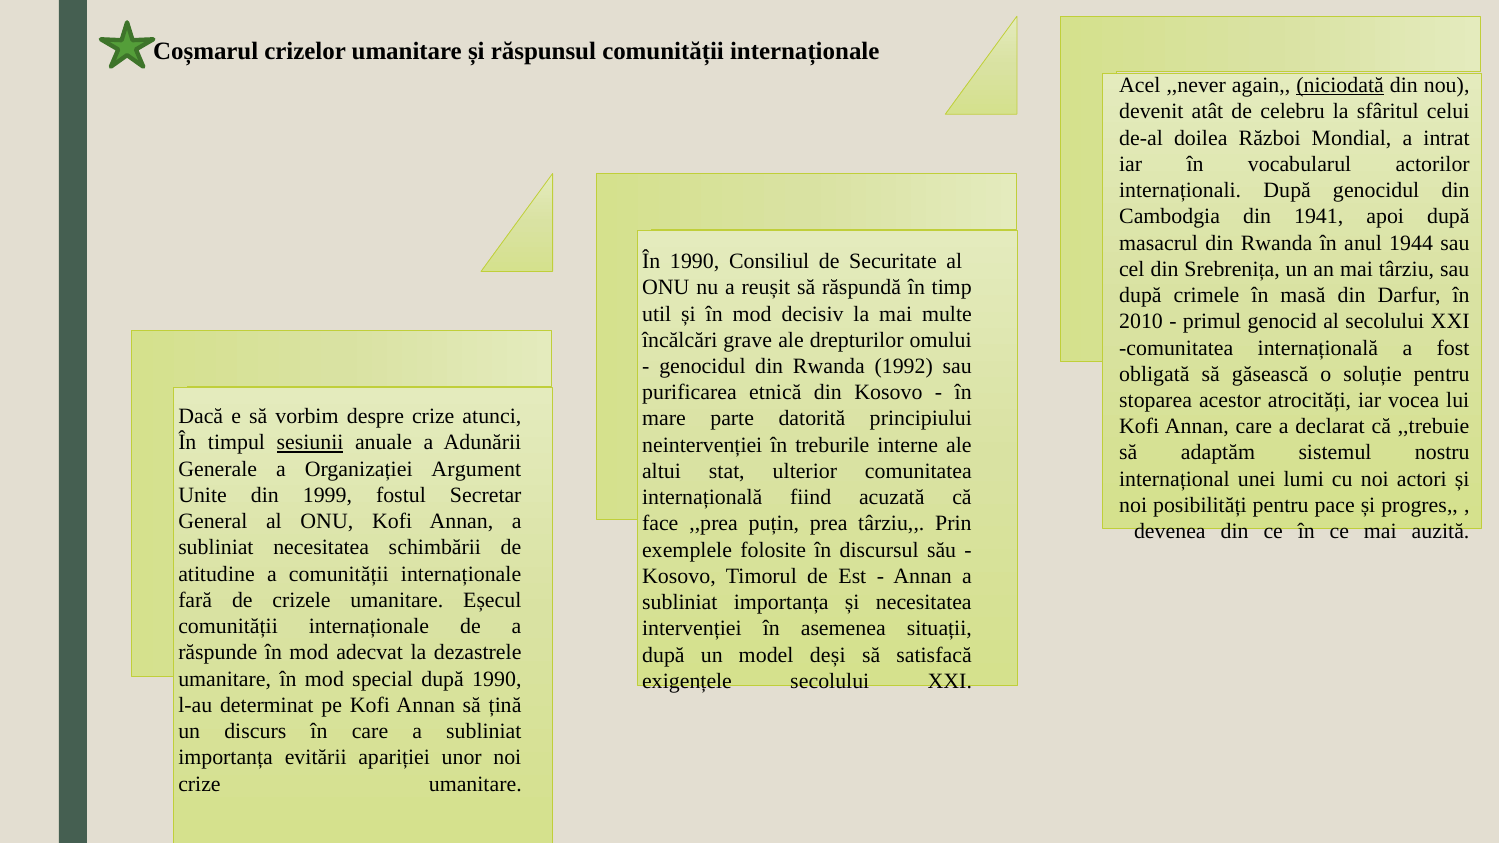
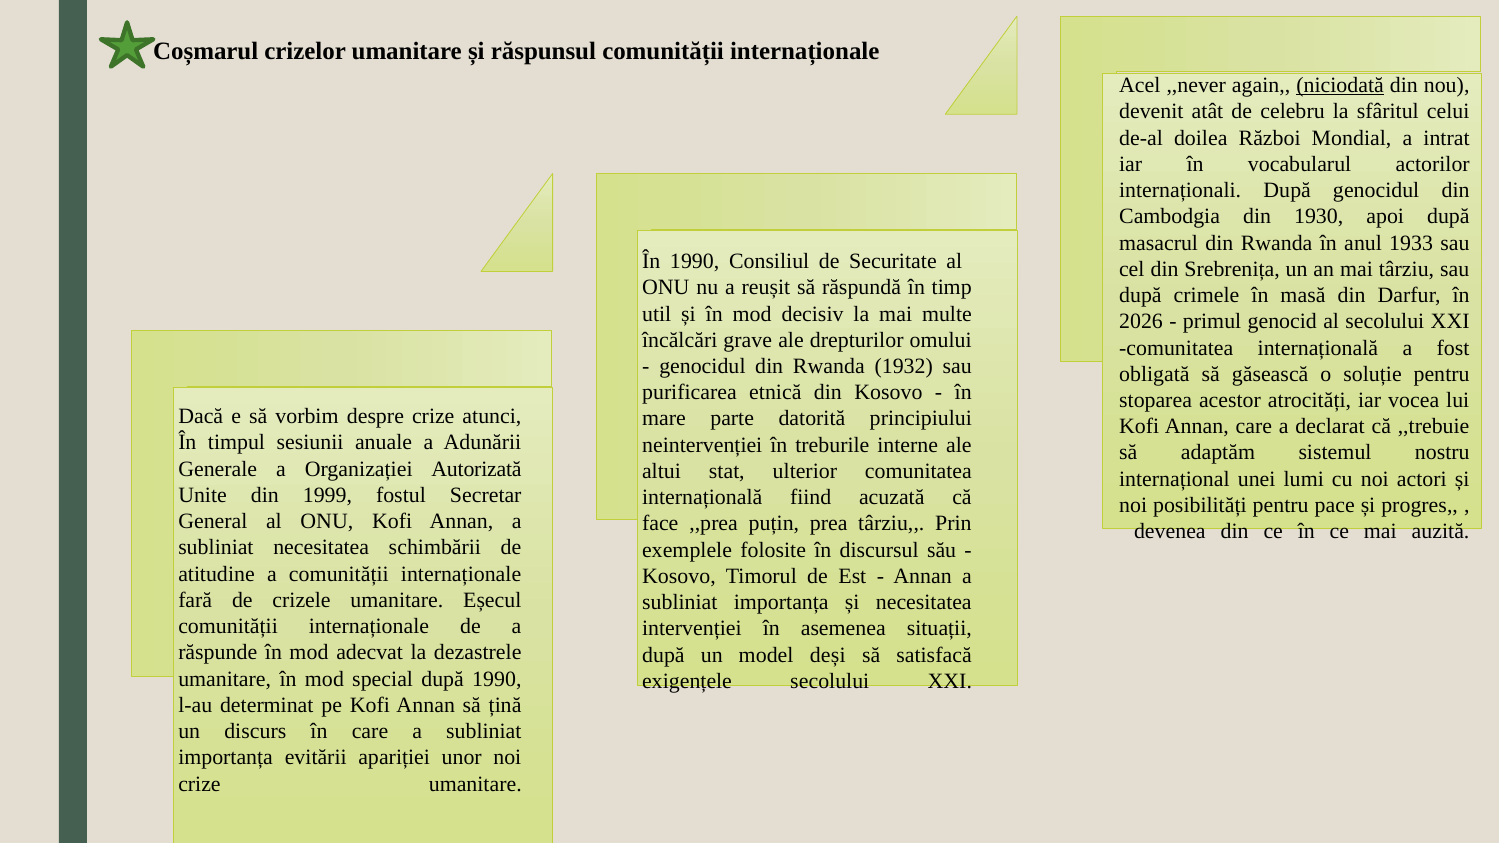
1941: 1941 -> 1930
1944: 1944 -> 1933
2010: 2010 -> 2026
1992: 1992 -> 1932
sesiunii underline: present -> none
Argument: Argument -> Autorizată
